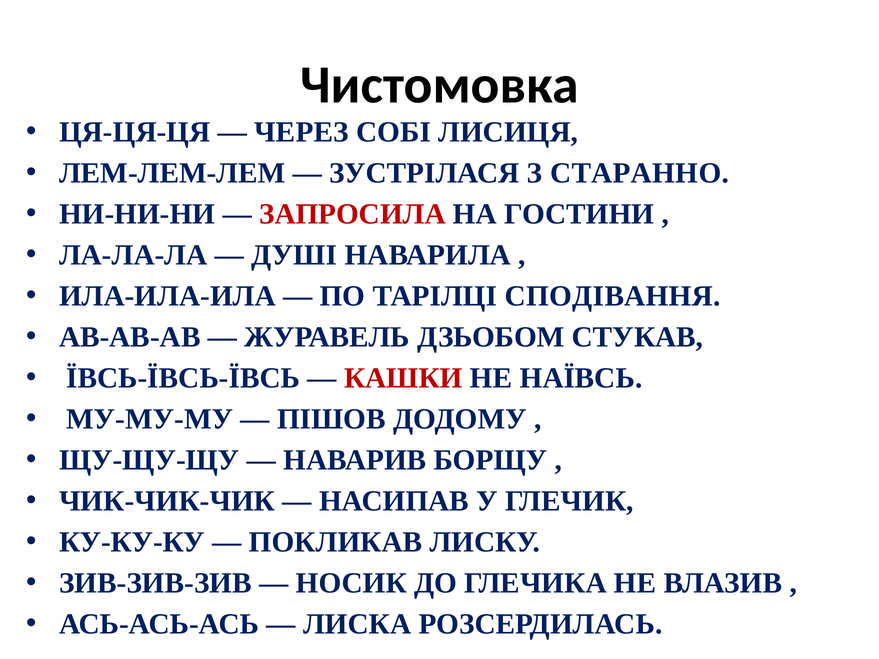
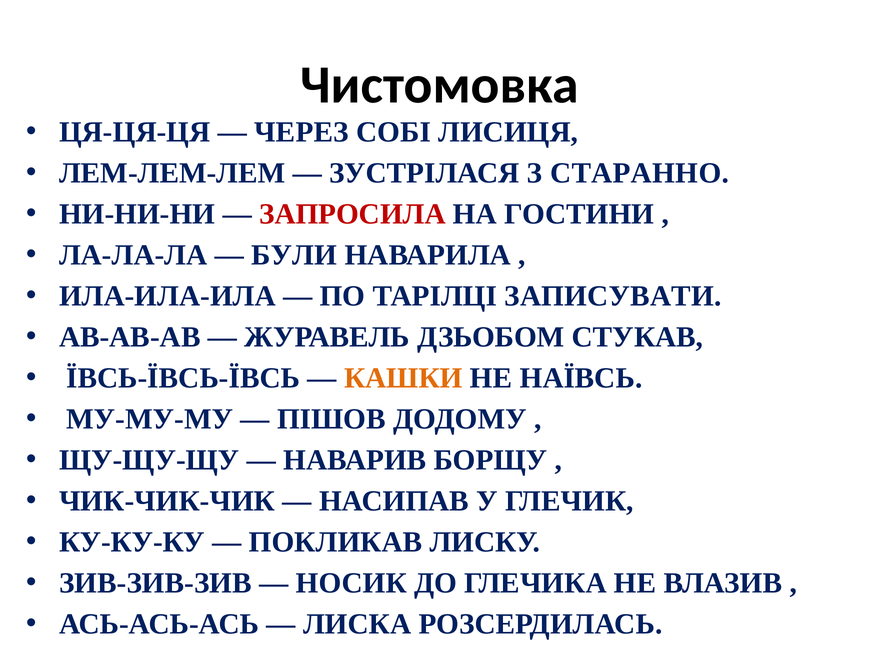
ДУШІ: ДУШІ -> БУЛИ
СПОДІВАННЯ: СПОДІВАННЯ -> ЗАПИСУВАТИ
КАШКИ colour: red -> orange
